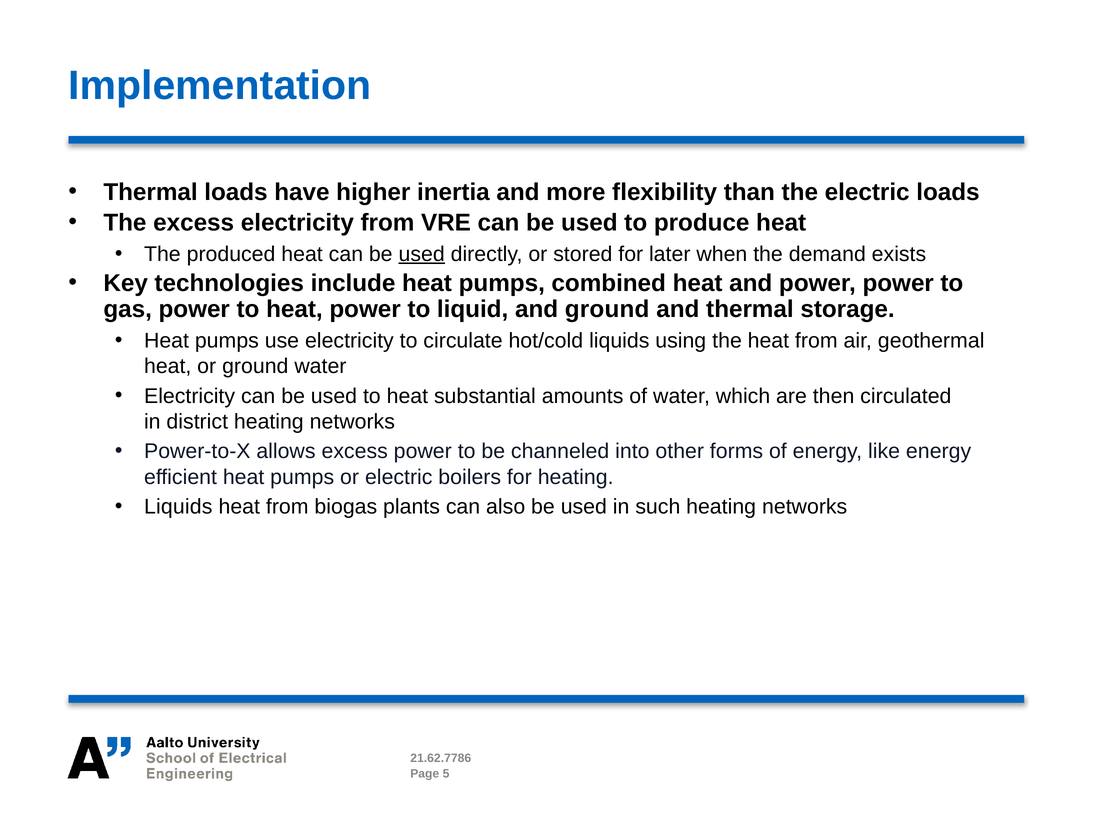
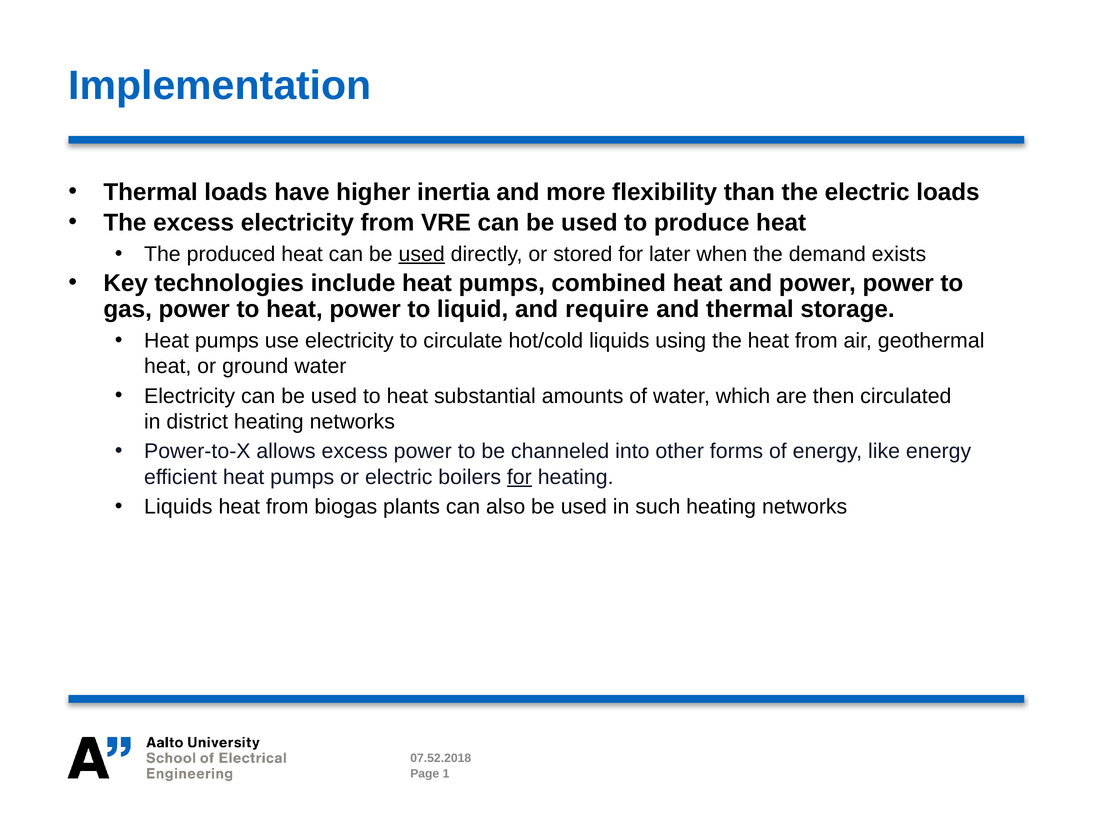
and ground: ground -> require
for at (519, 477) underline: none -> present
21.62.7786: 21.62.7786 -> 07.52.2018
5: 5 -> 1
